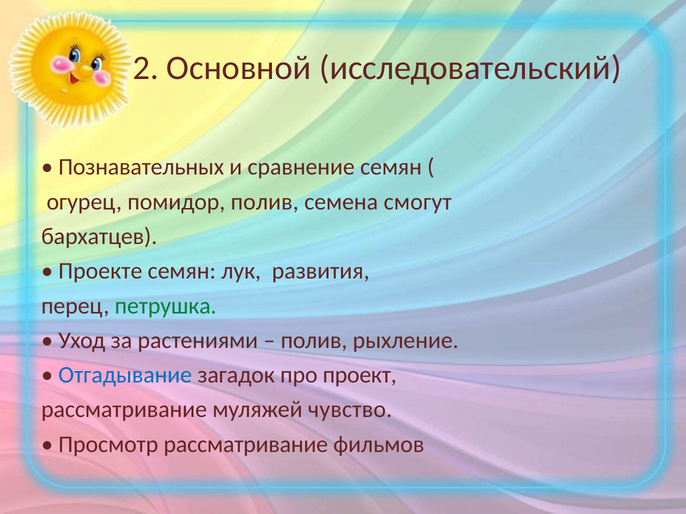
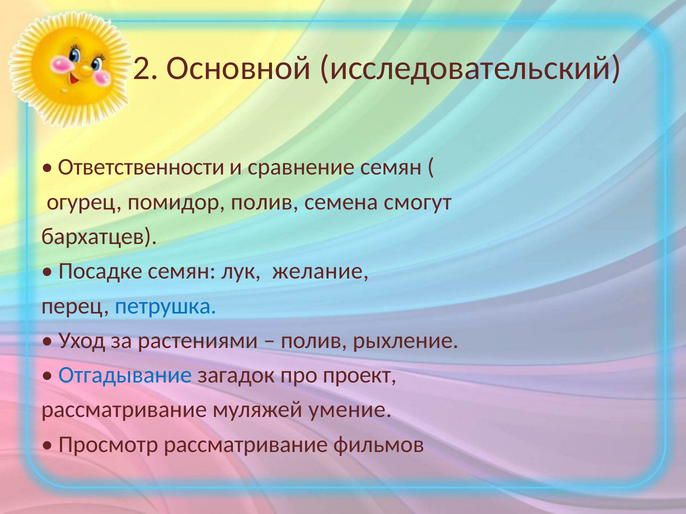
Познавательных: Познавательных -> Ответственности
Проекте: Проекте -> Посадке
развития: развития -> желание
петрушка colour: green -> blue
чувство: чувство -> умение
